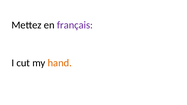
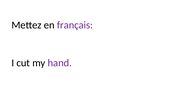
hand colour: orange -> purple
